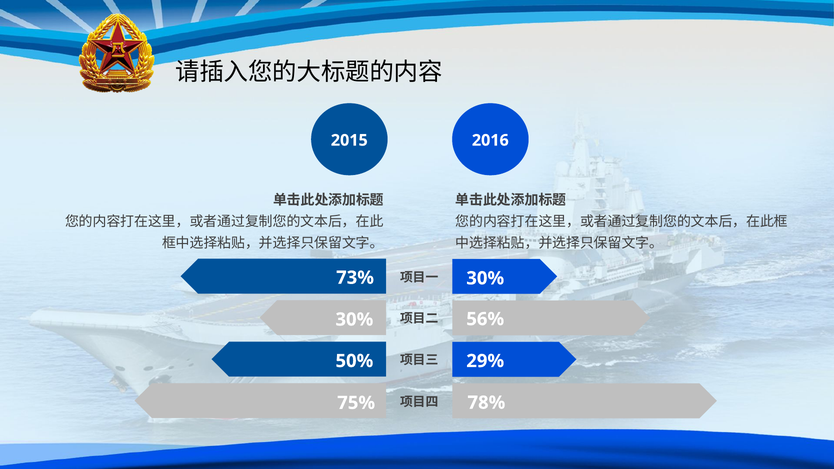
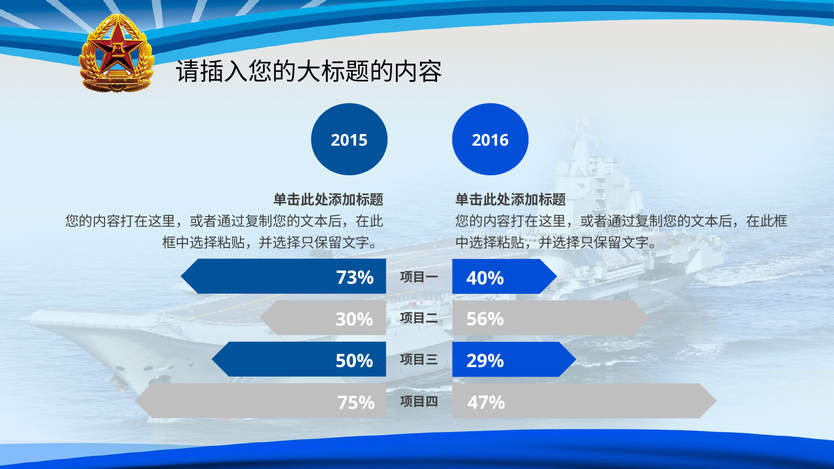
30% at (485, 278): 30% -> 40%
78%: 78% -> 47%
